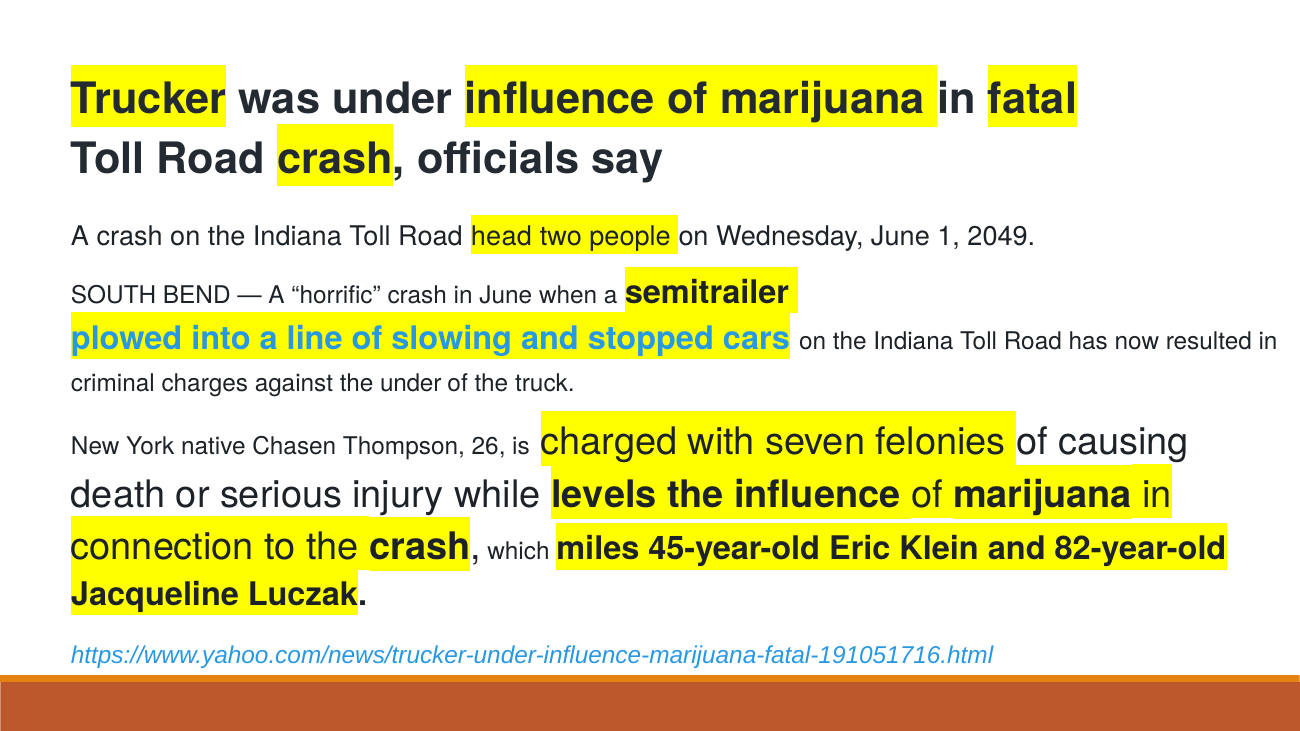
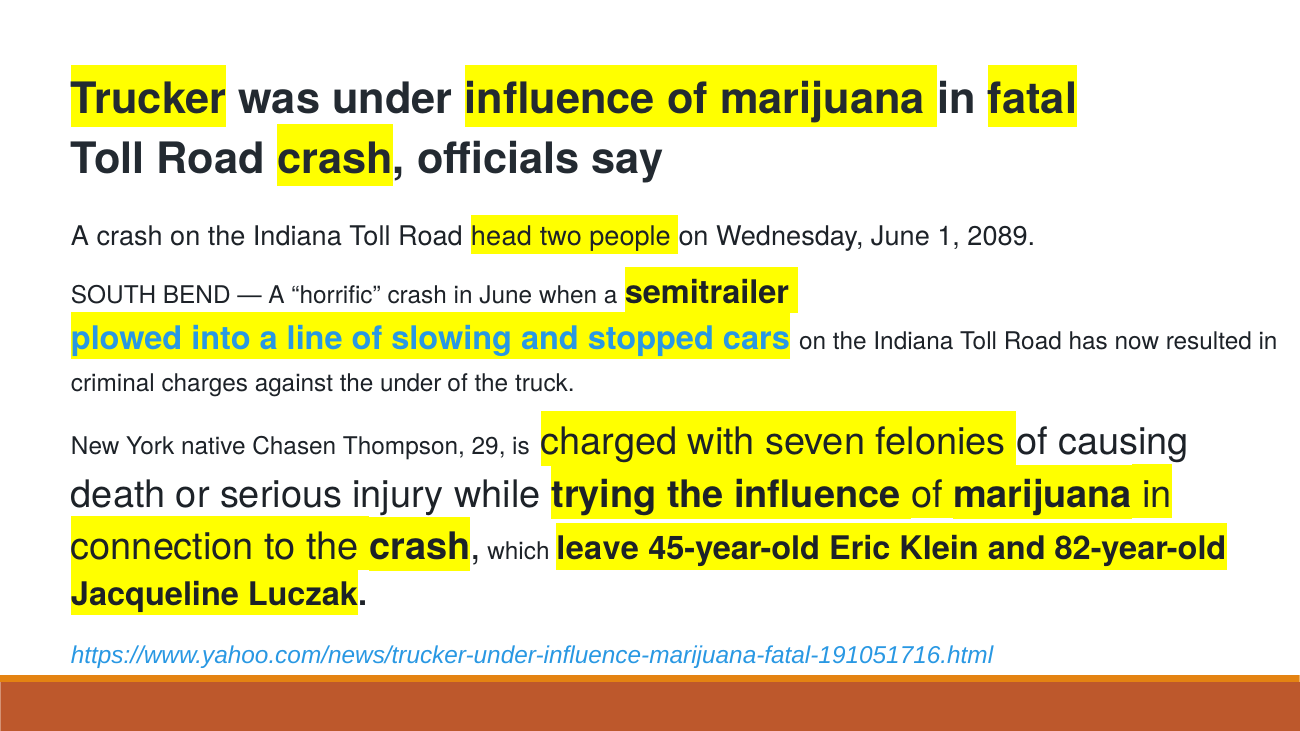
2049: 2049 -> 2089
26: 26 -> 29
levels: levels -> trying
miles: miles -> leave
